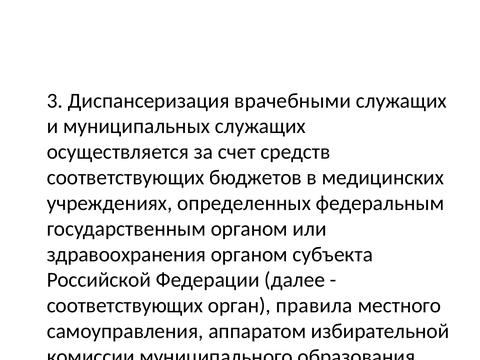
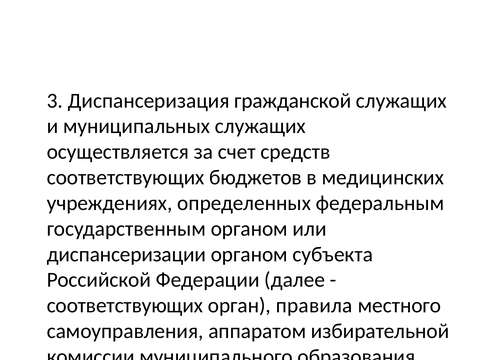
врачебными: врачебными -> гражданской
здравоохранения: здравоохранения -> диспансеризации
